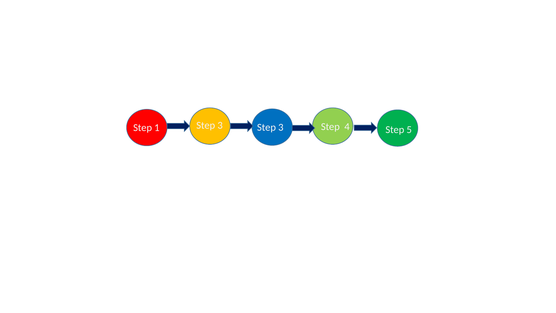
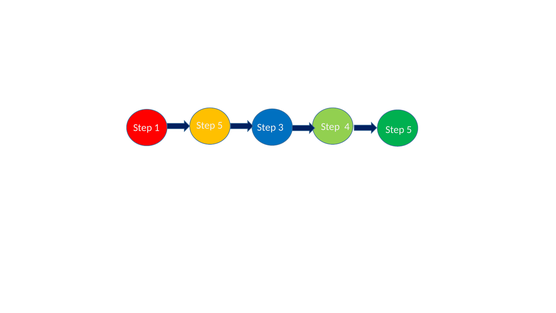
3 at (220, 125): 3 -> 5
